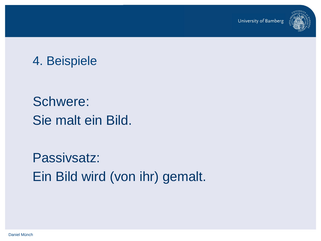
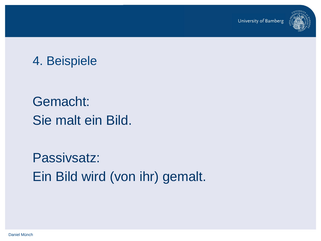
Schwere: Schwere -> Gemacht
